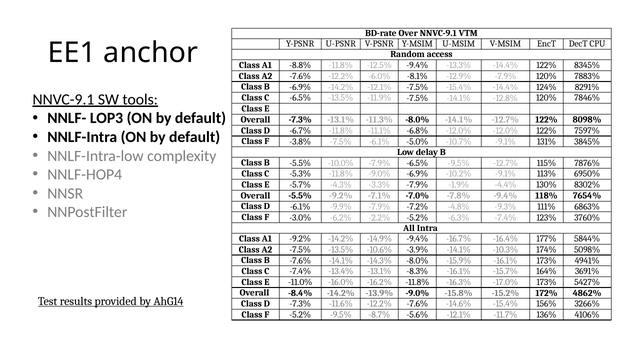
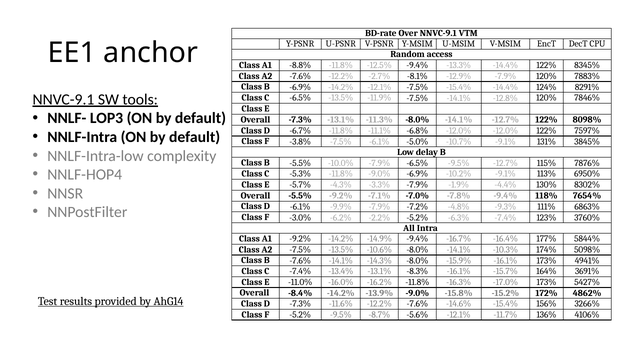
-6.0%: -6.0% -> -2.7%
-10.6% -3.9%: -3.9% -> -8.0%
